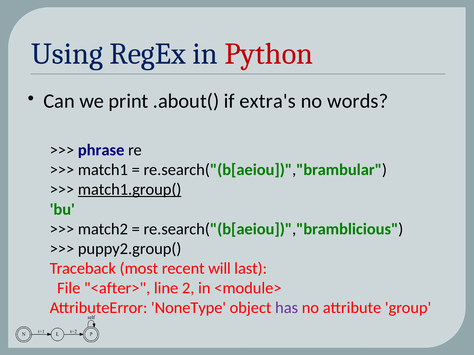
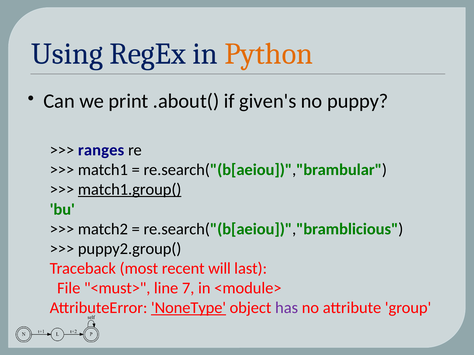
Python colour: red -> orange
extra's: extra's -> given's
words: words -> puppy
phrase: phrase -> ranges
<after>: <after> -> <must>
2: 2 -> 7
NoneType underline: none -> present
